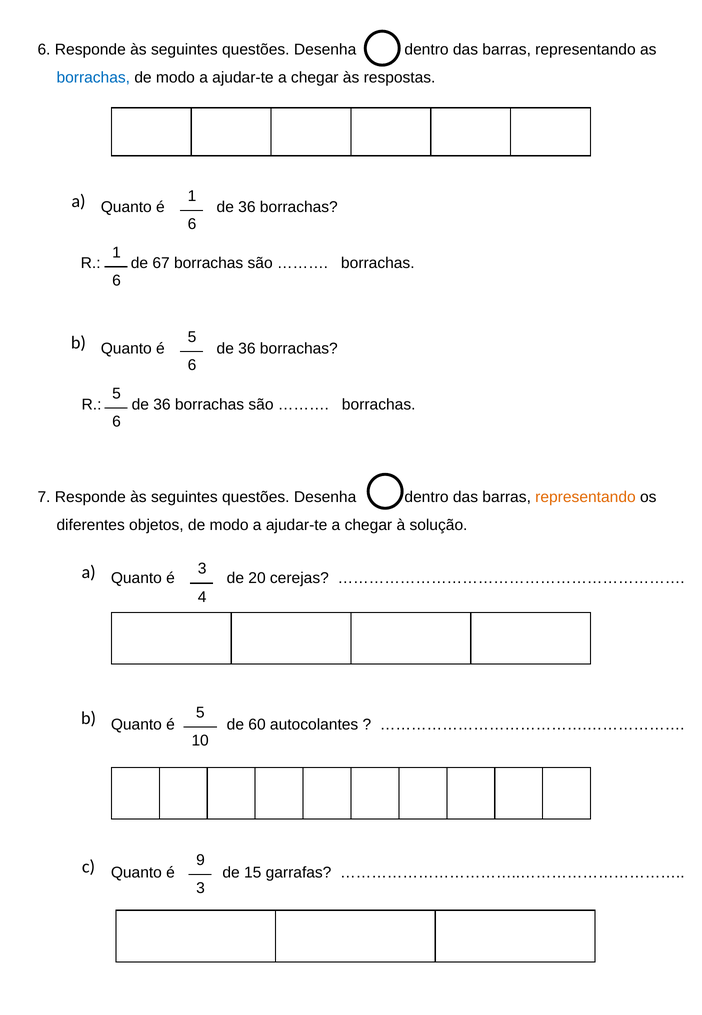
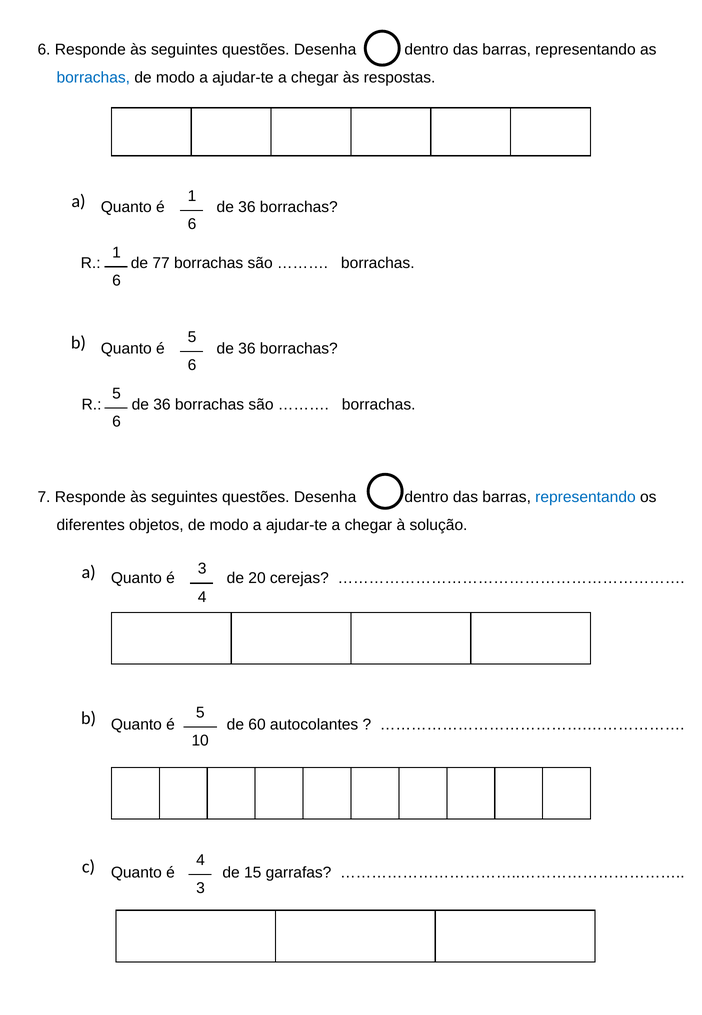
67: 67 -> 77
representando at (585, 497) colour: orange -> blue
c 9: 9 -> 4
